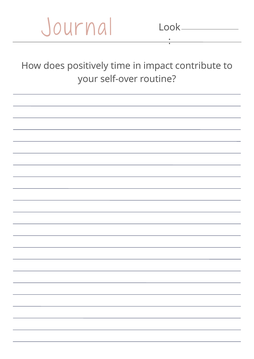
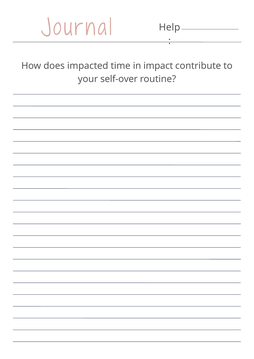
Look: Look -> Help
positively: positively -> impacted
